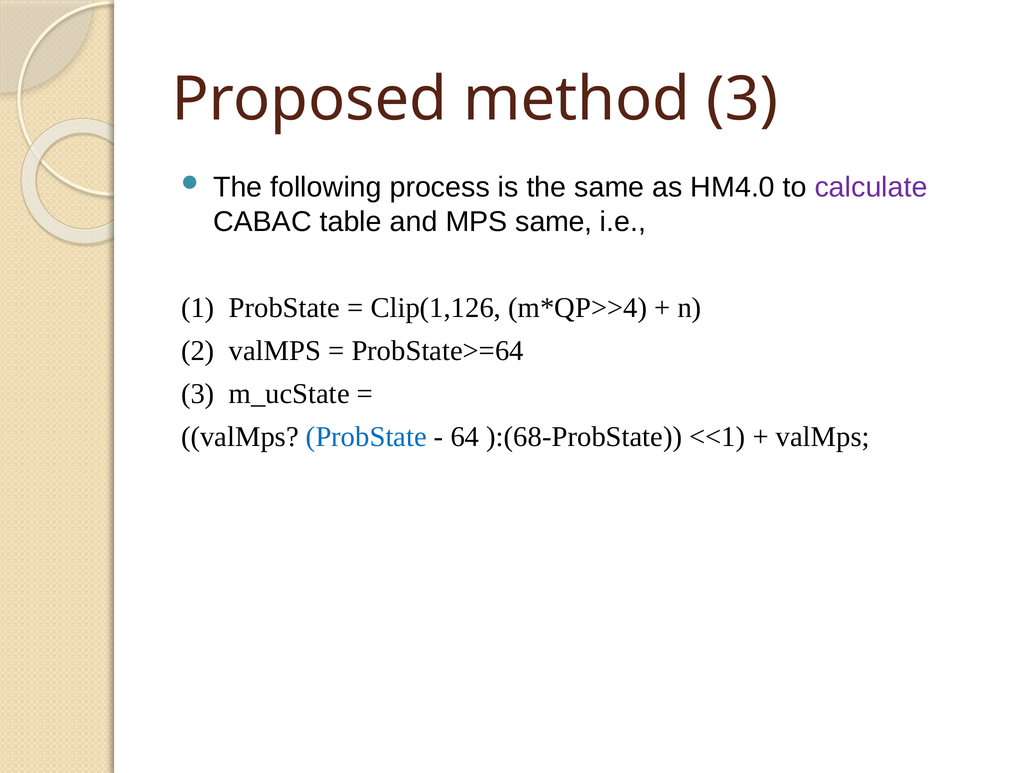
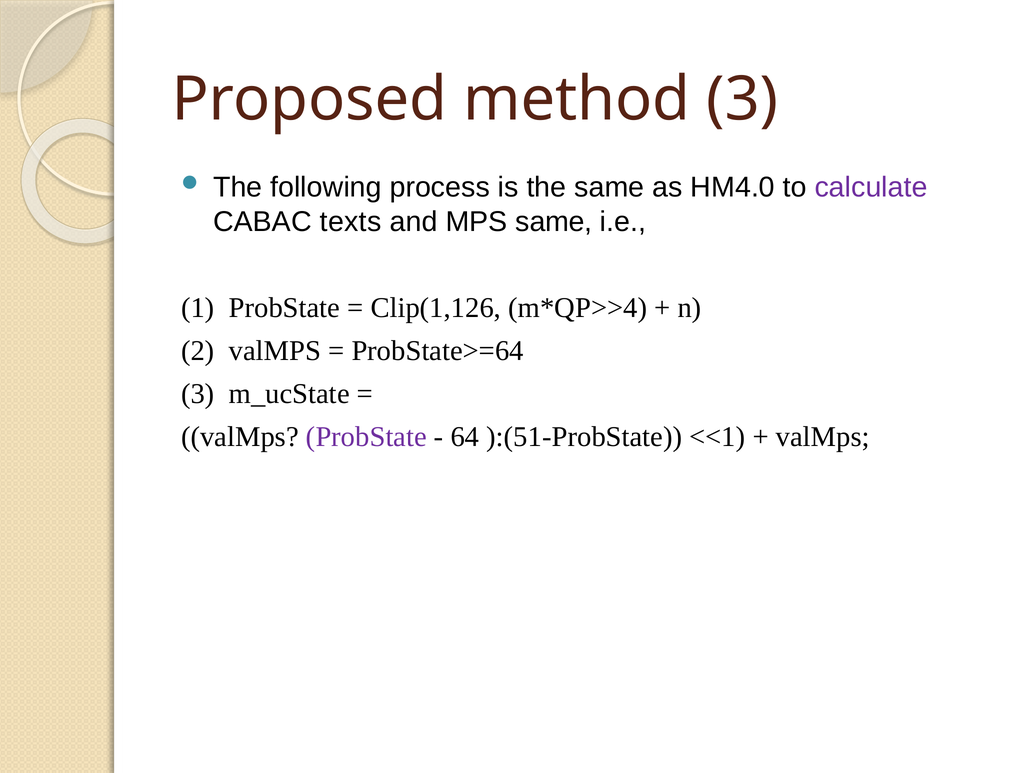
table: table -> texts
ProbState at (366, 437) colour: blue -> purple
):(68-ProbState: ):(68-ProbState -> ):(51-ProbState
